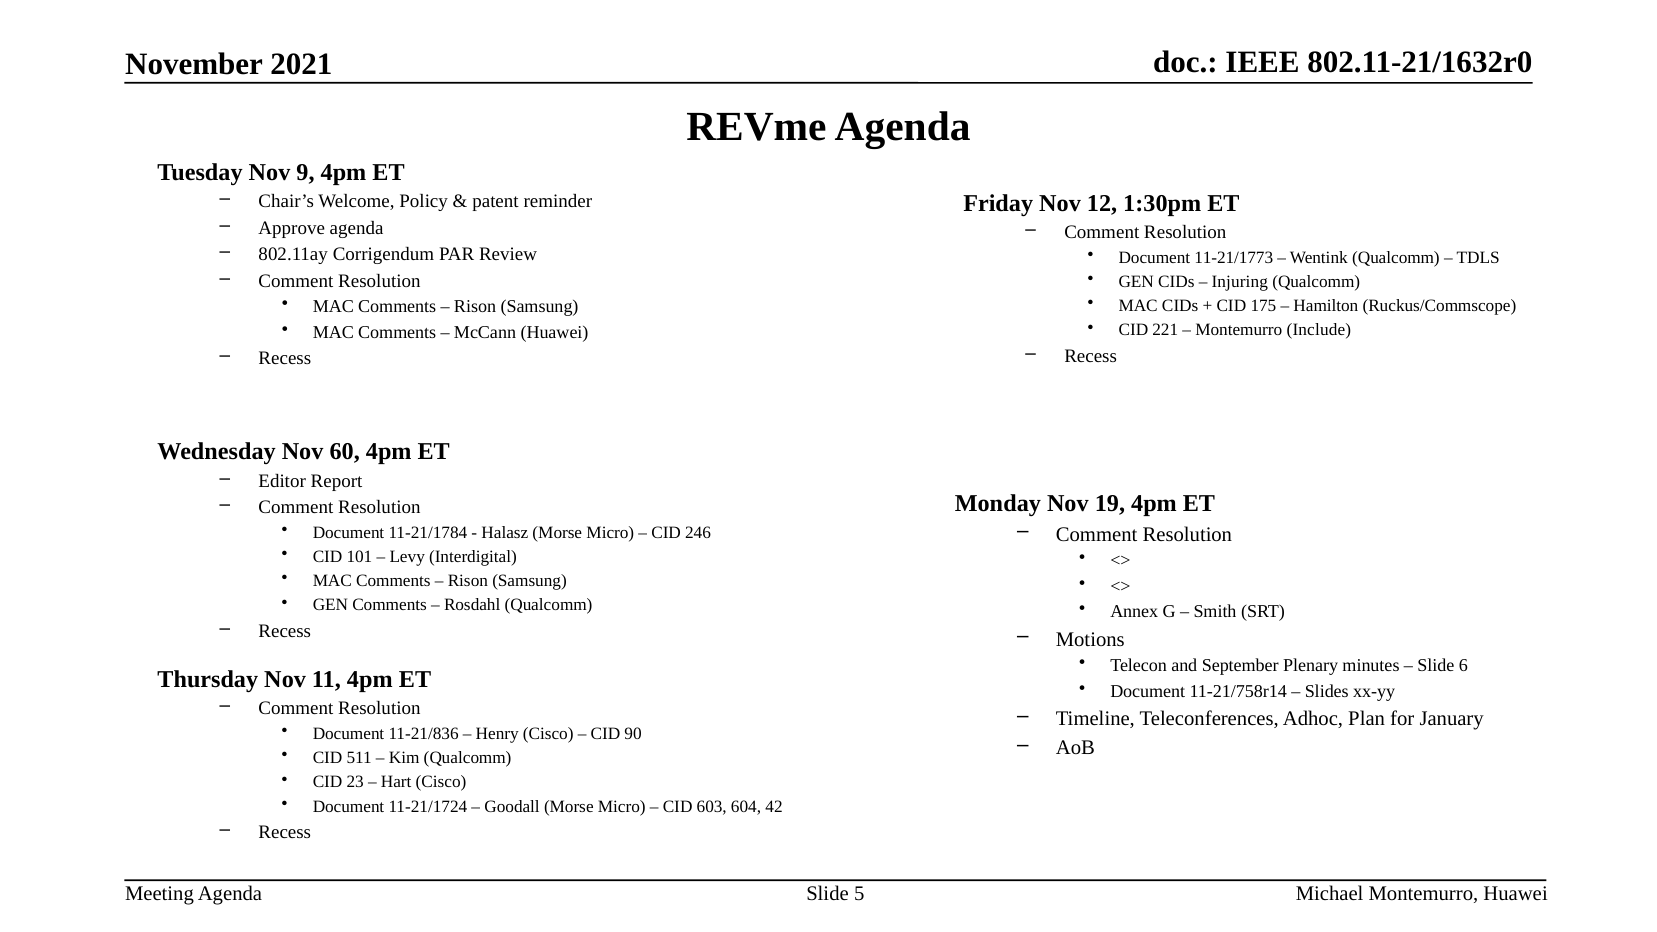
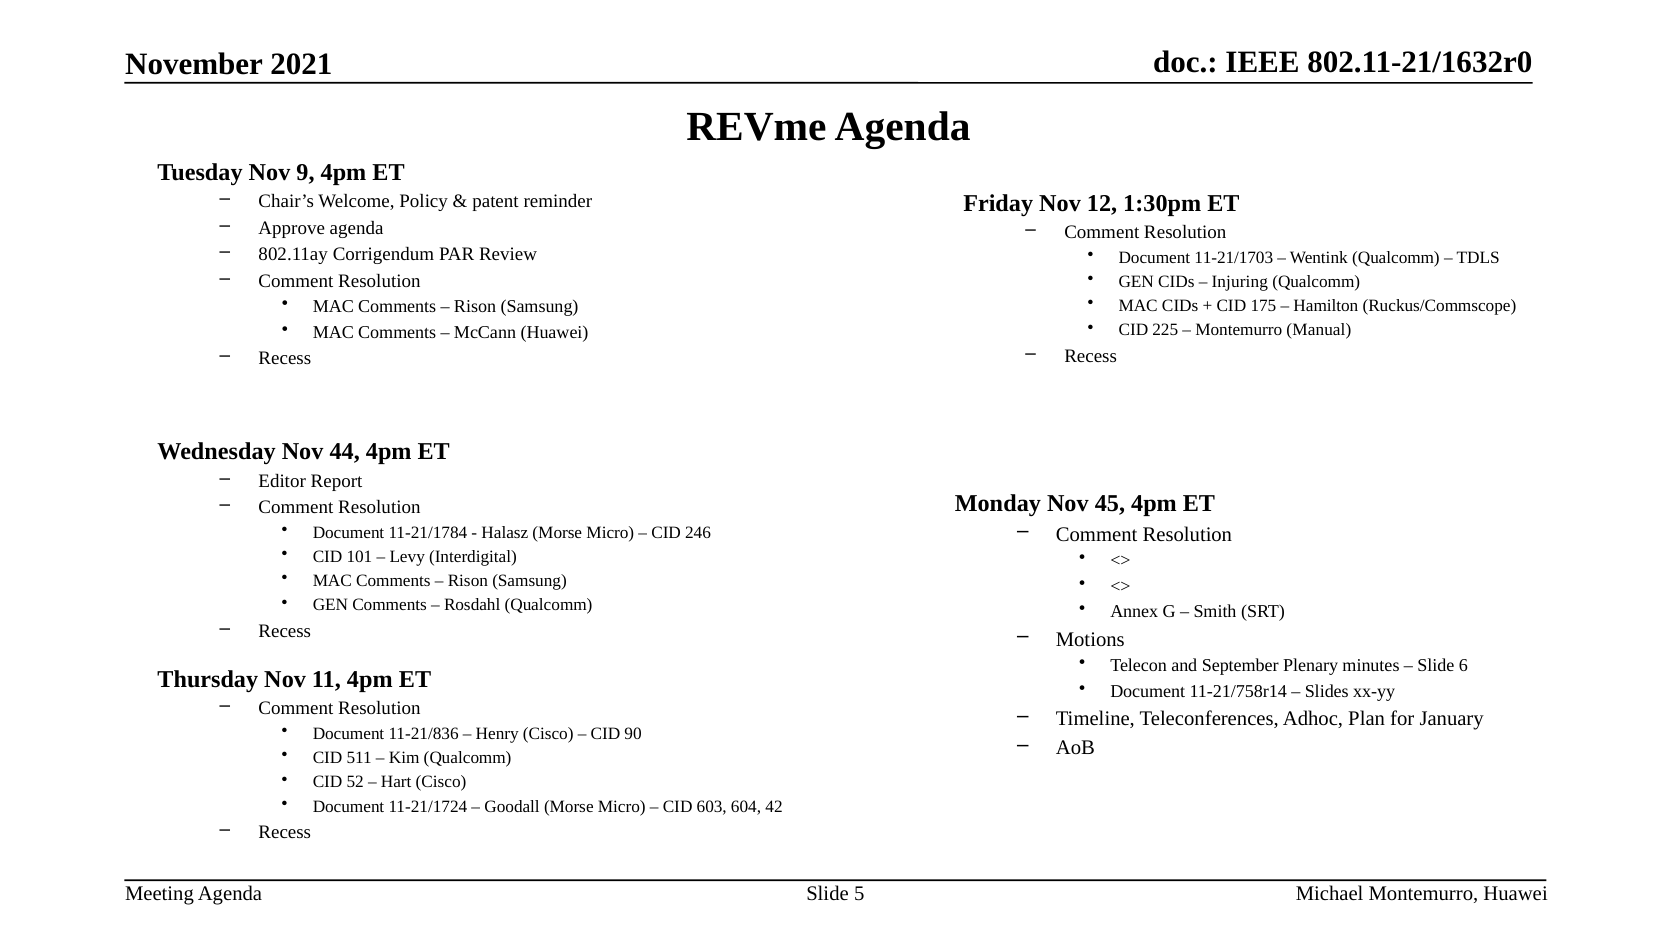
11-21/1773: 11-21/1773 -> 11-21/1703
221: 221 -> 225
Include: Include -> Manual
60: 60 -> 44
19: 19 -> 45
23: 23 -> 52
